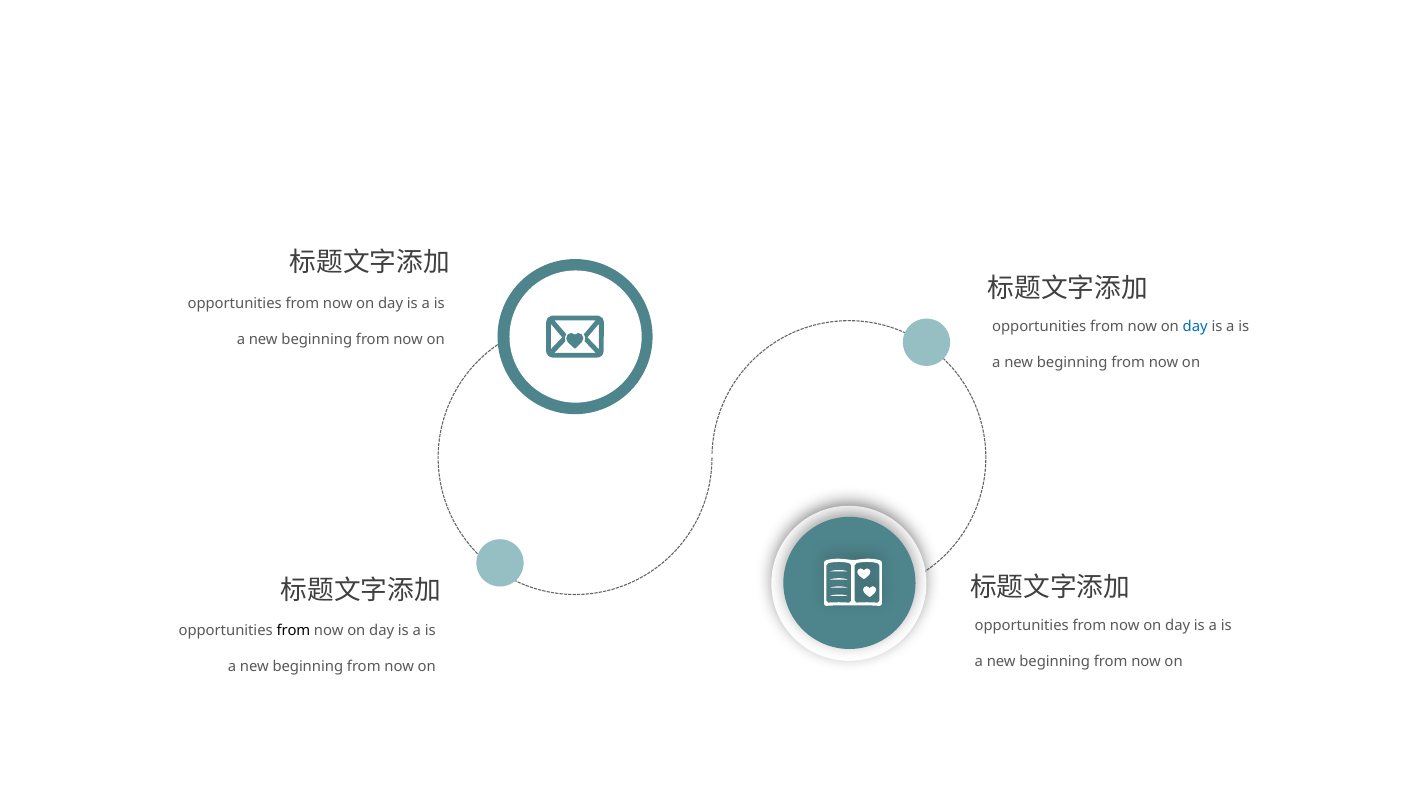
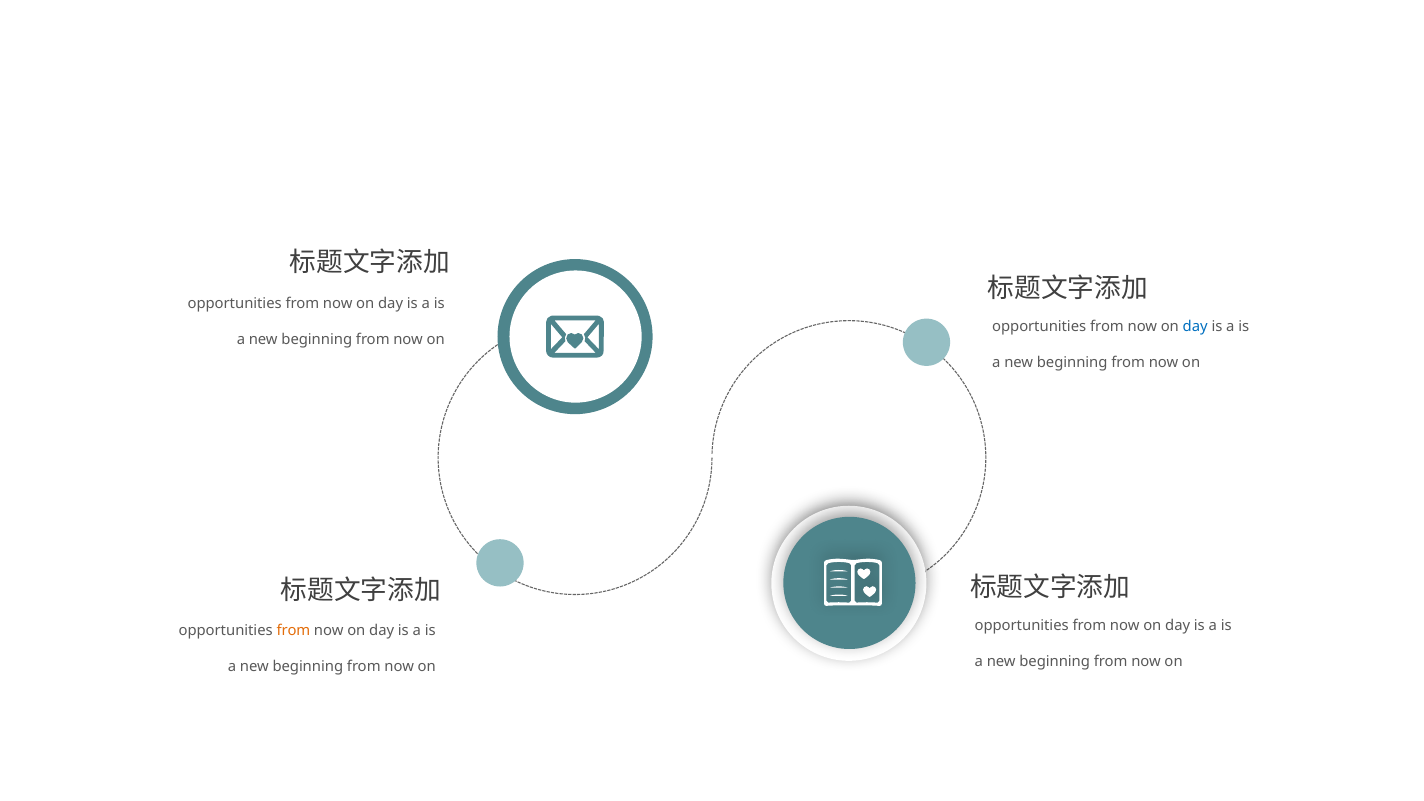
from at (293, 631) colour: black -> orange
